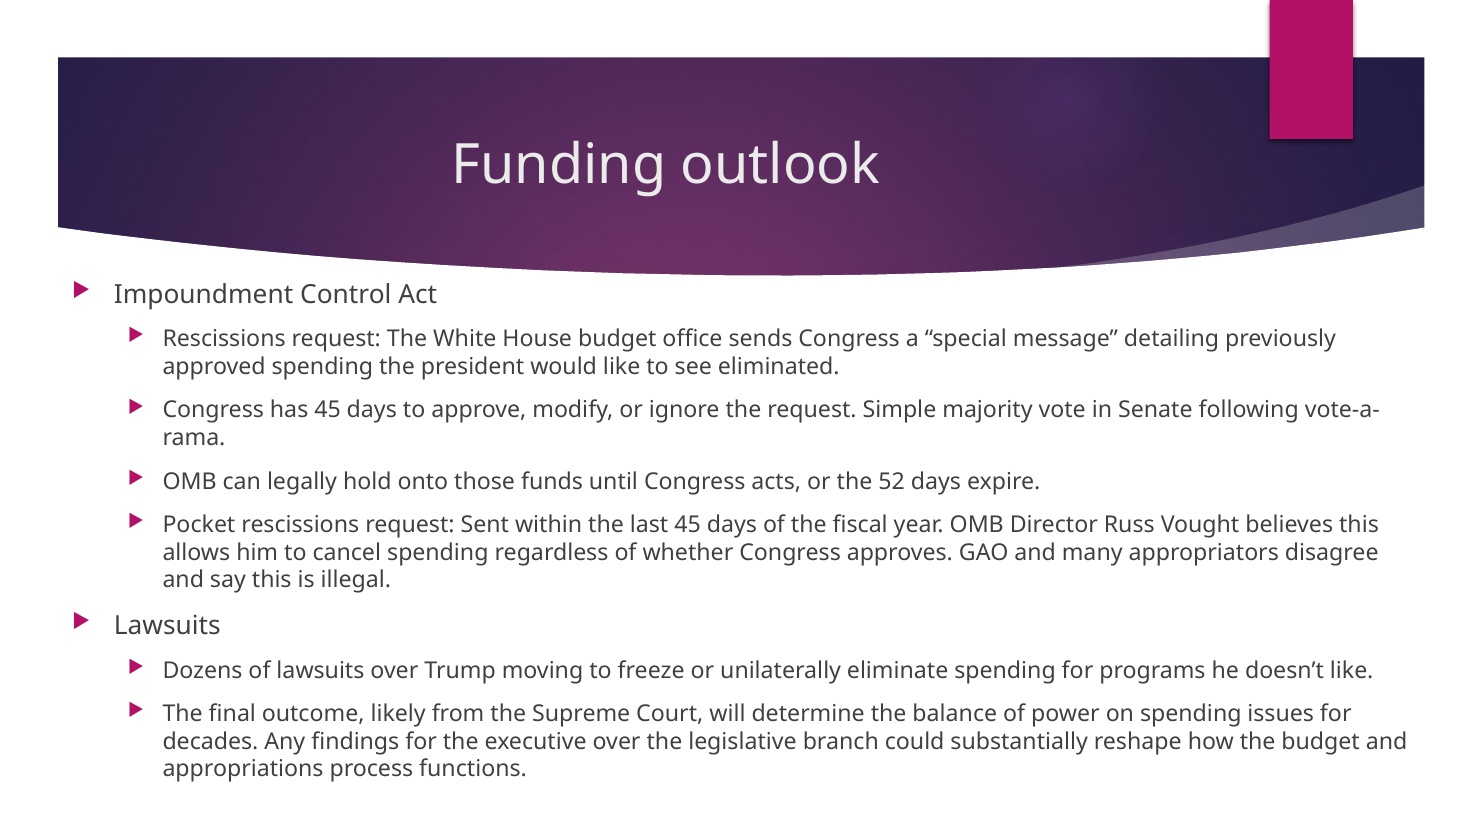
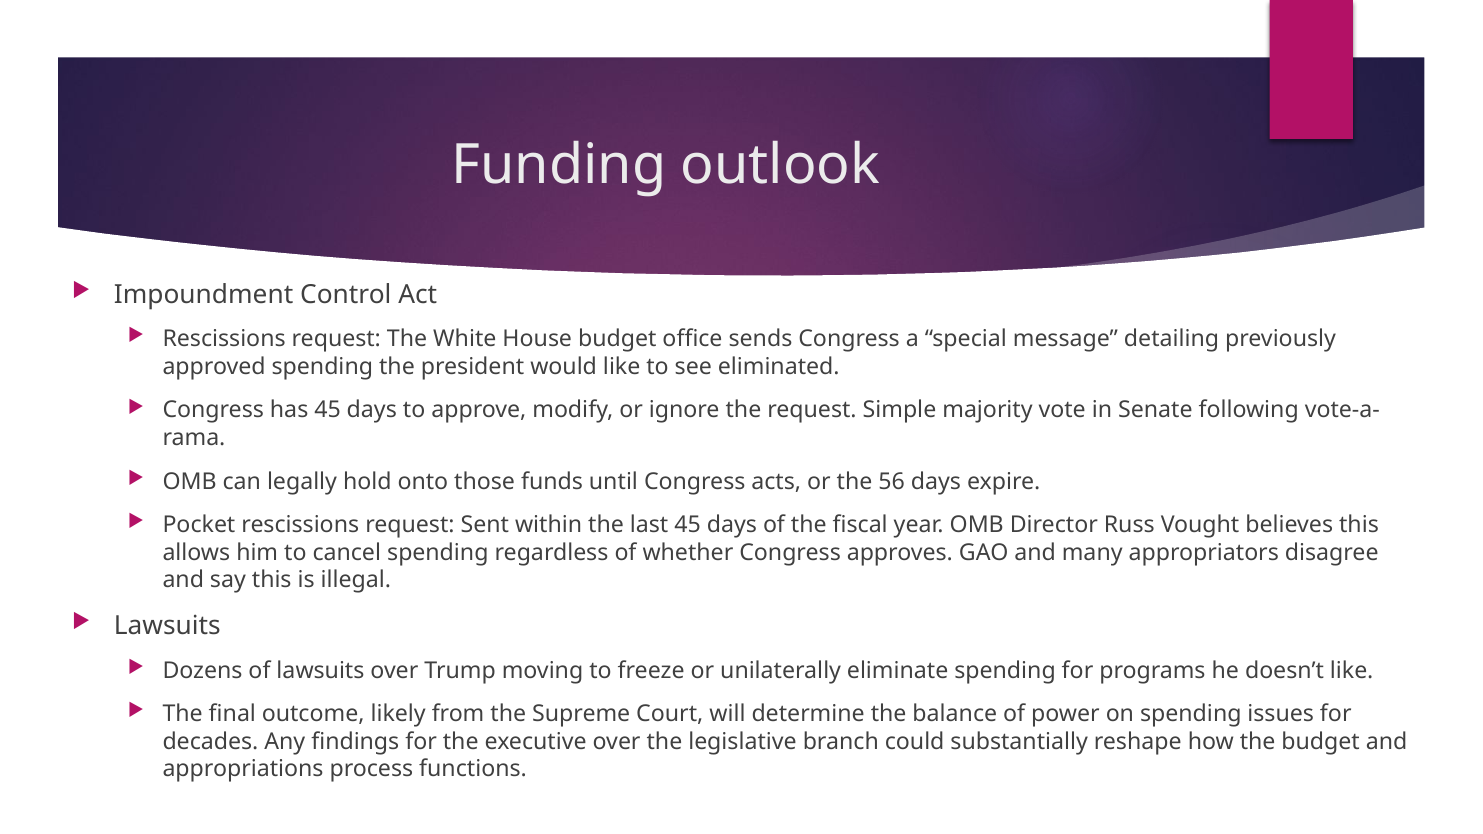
52: 52 -> 56
